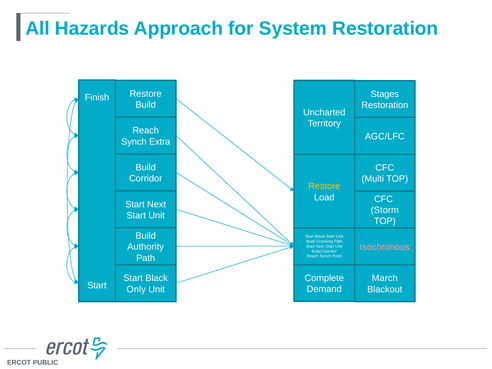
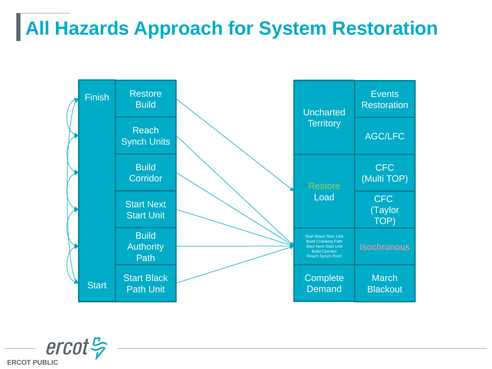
Stages: Stages -> Events
Extra: Extra -> Units
Restore at (324, 186) colour: yellow -> light green
Storm: Storm -> Taylor
Only at (136, 289): Only -> Path
